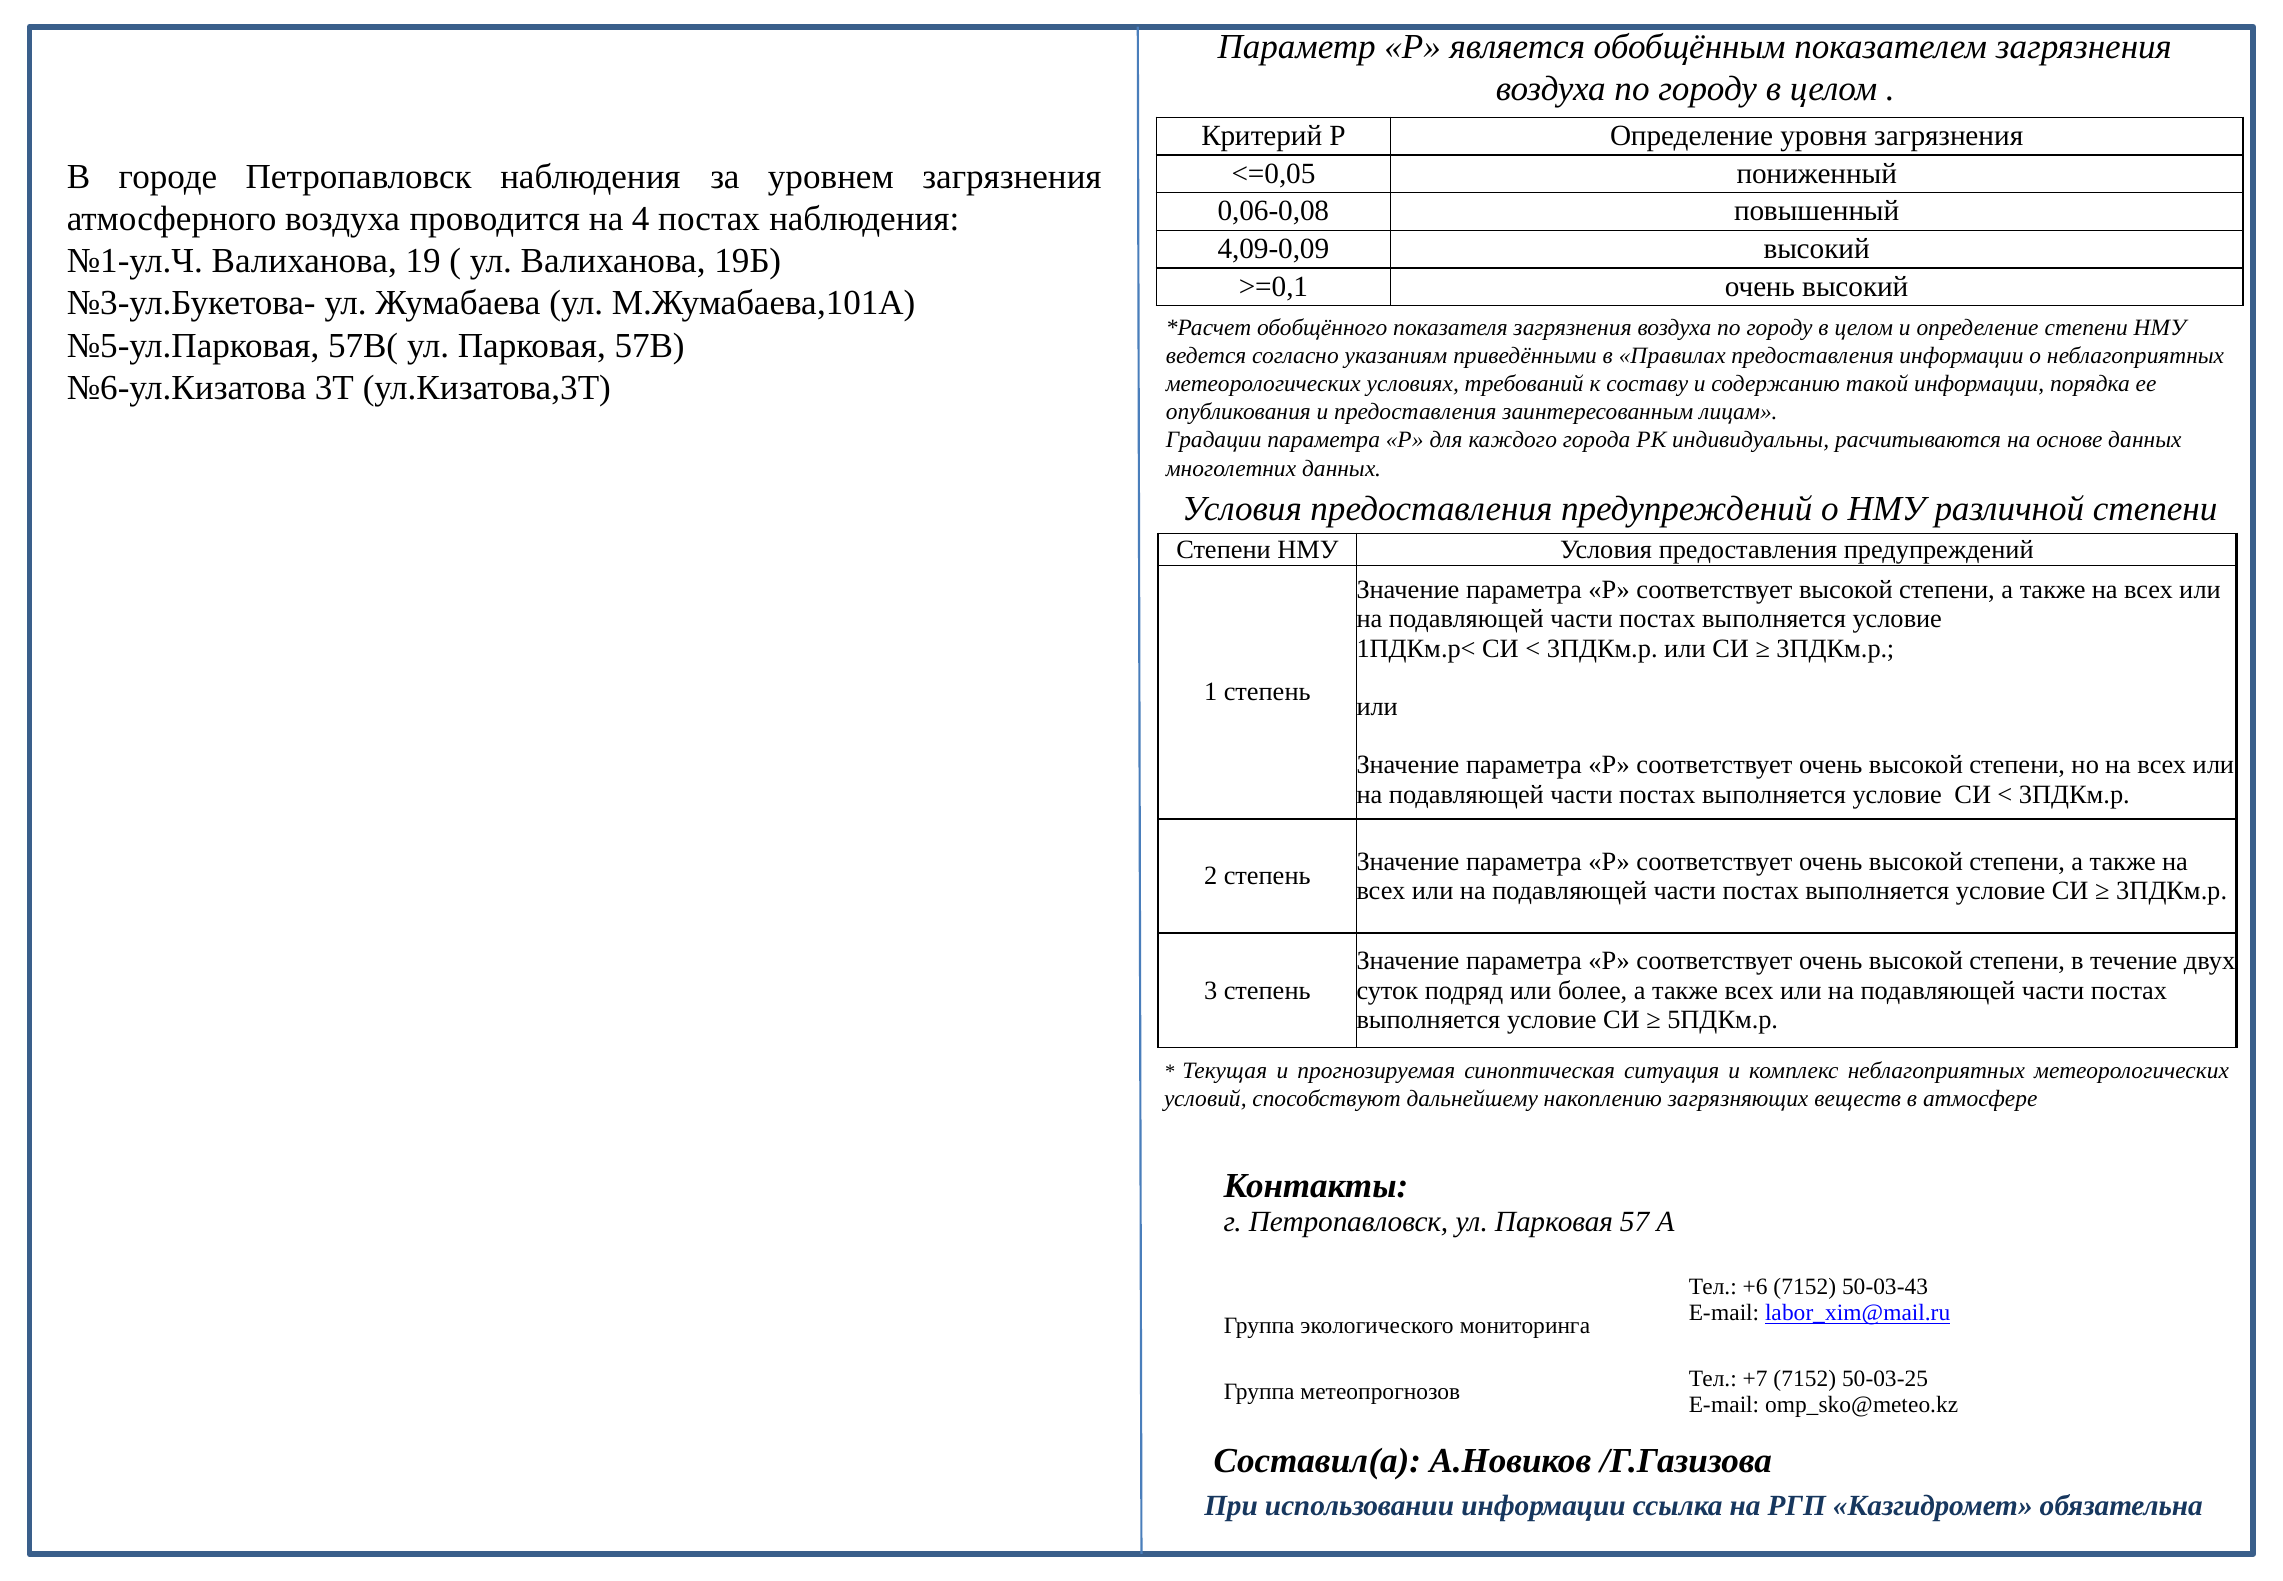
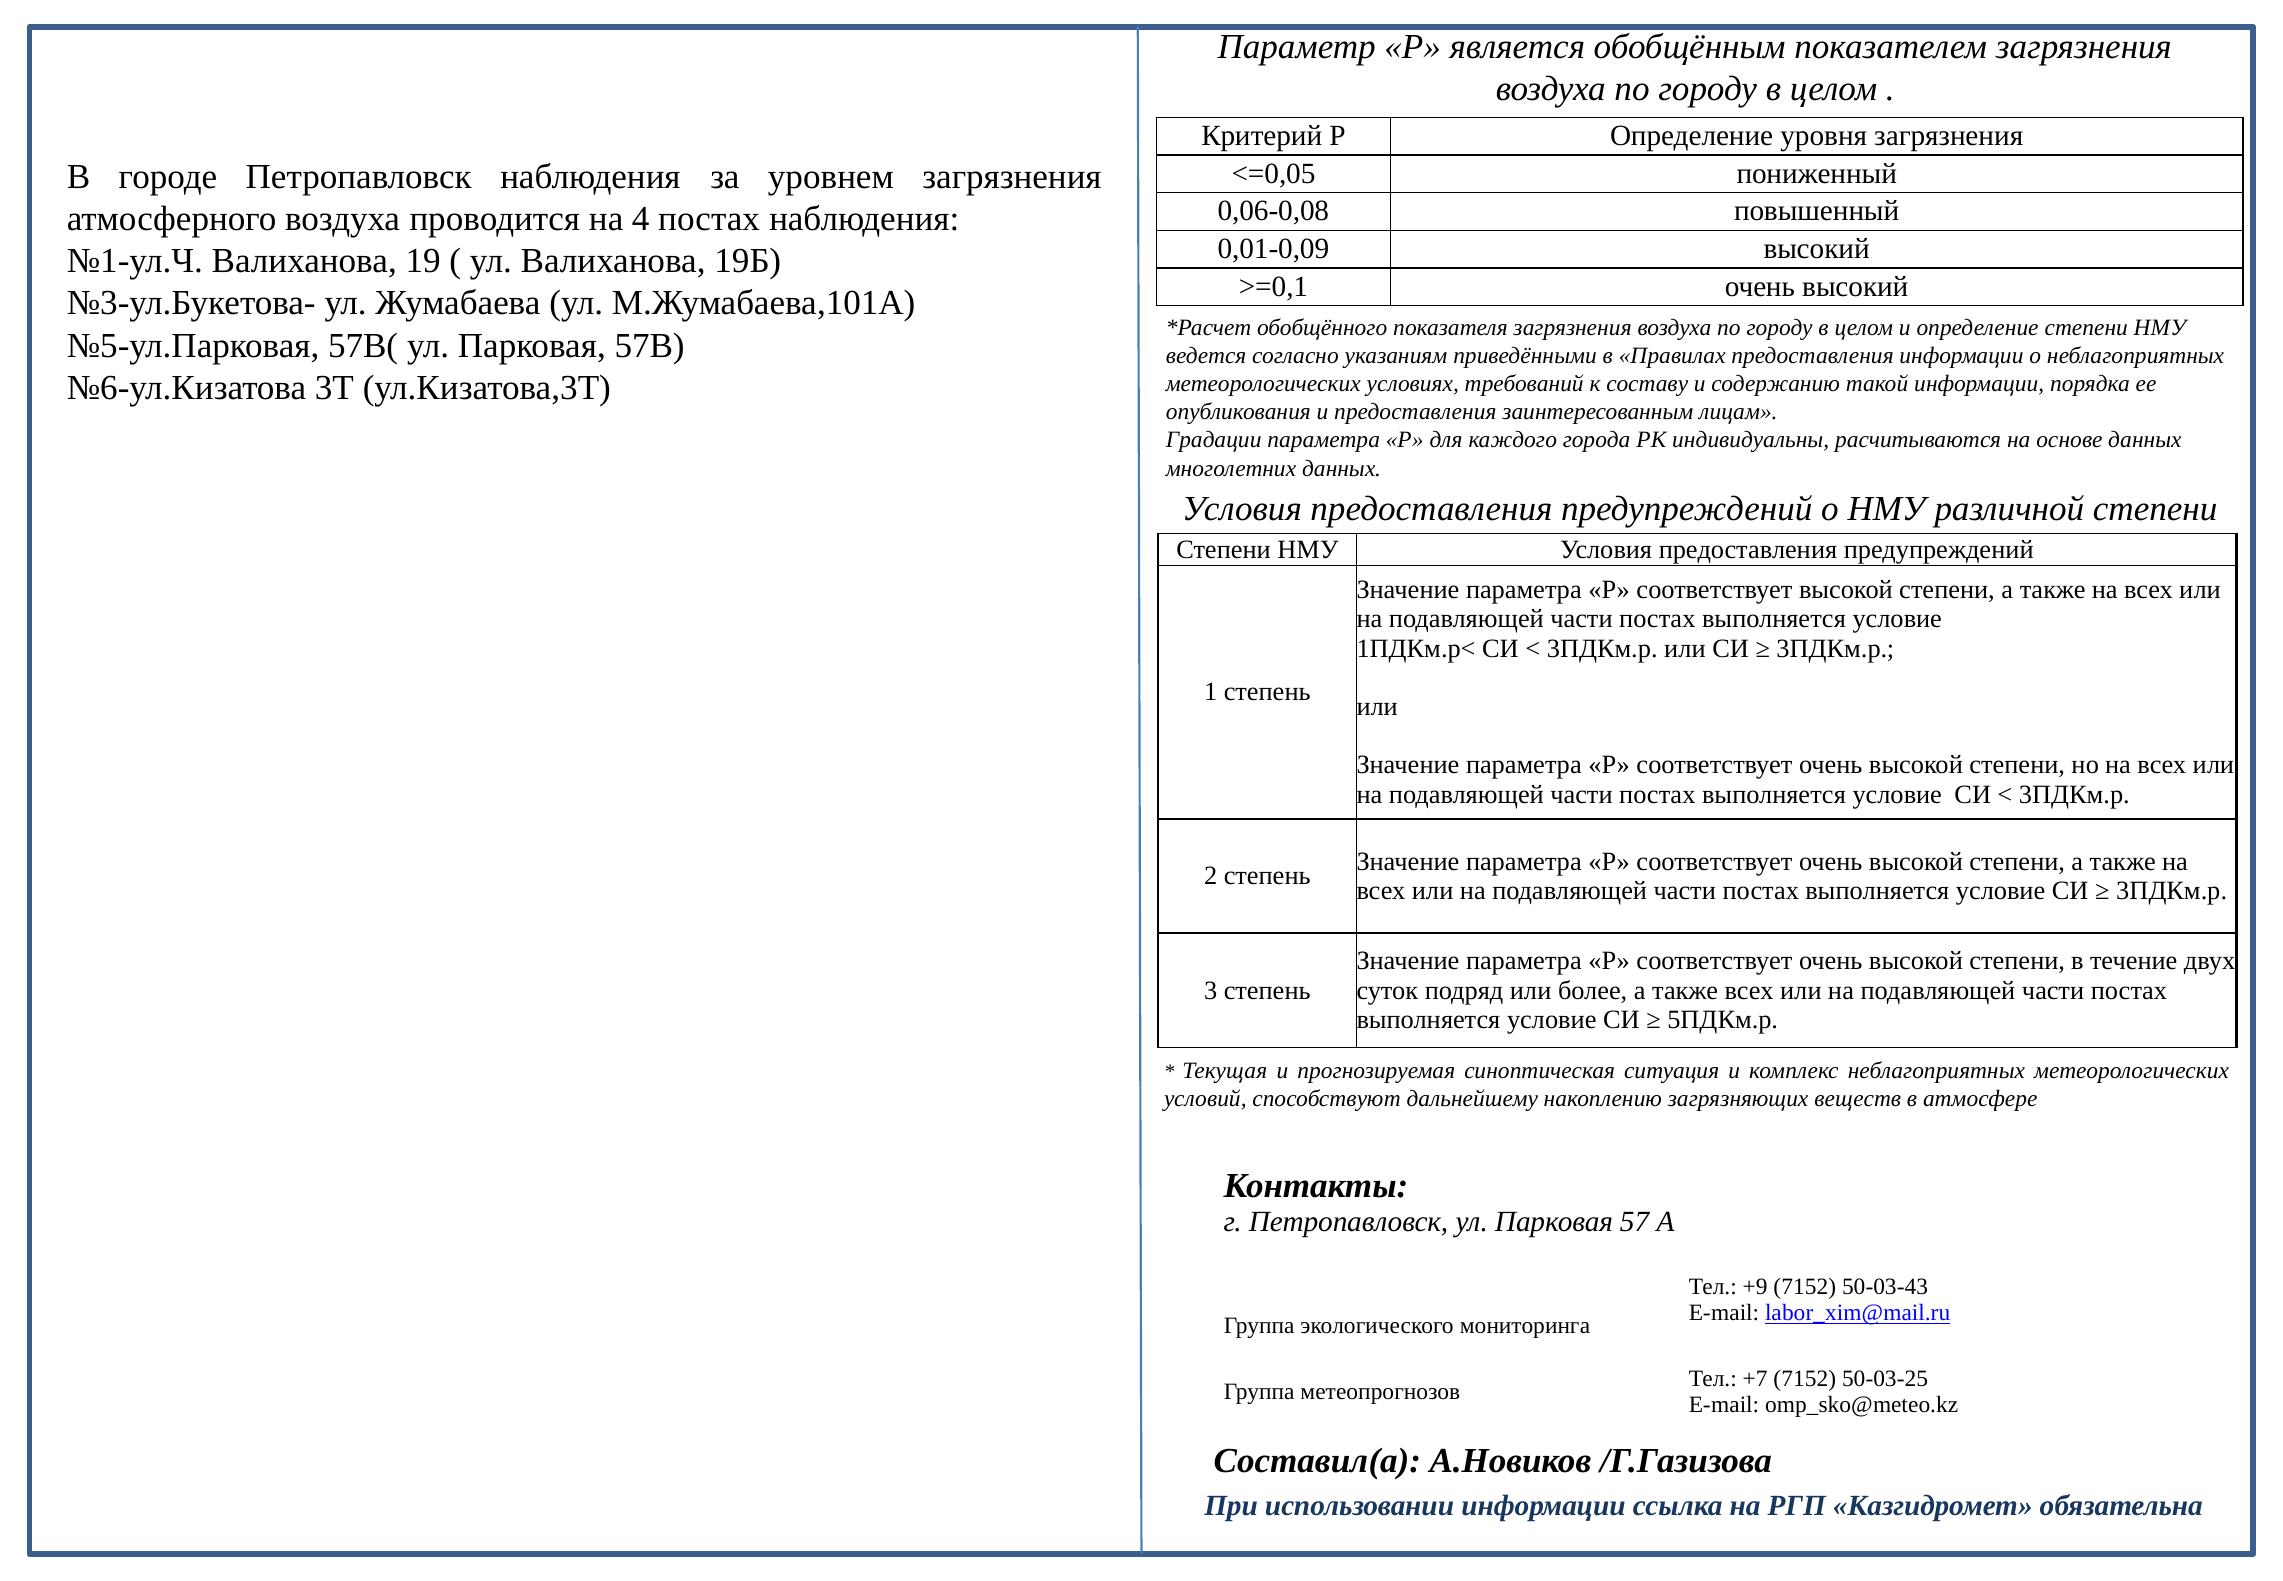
4,09-0,09: 4,09-0,09 -> 0,01-0,09
+6: +6 -> +9
